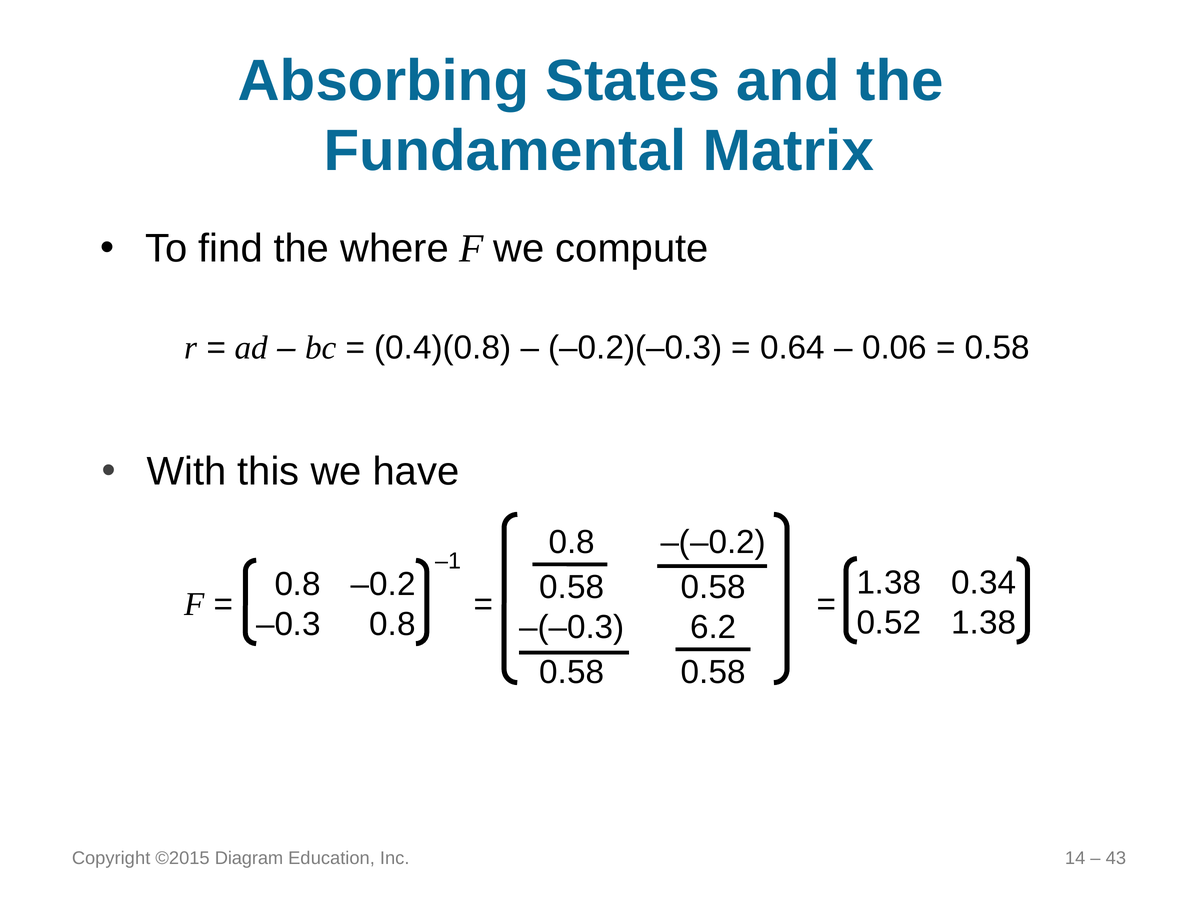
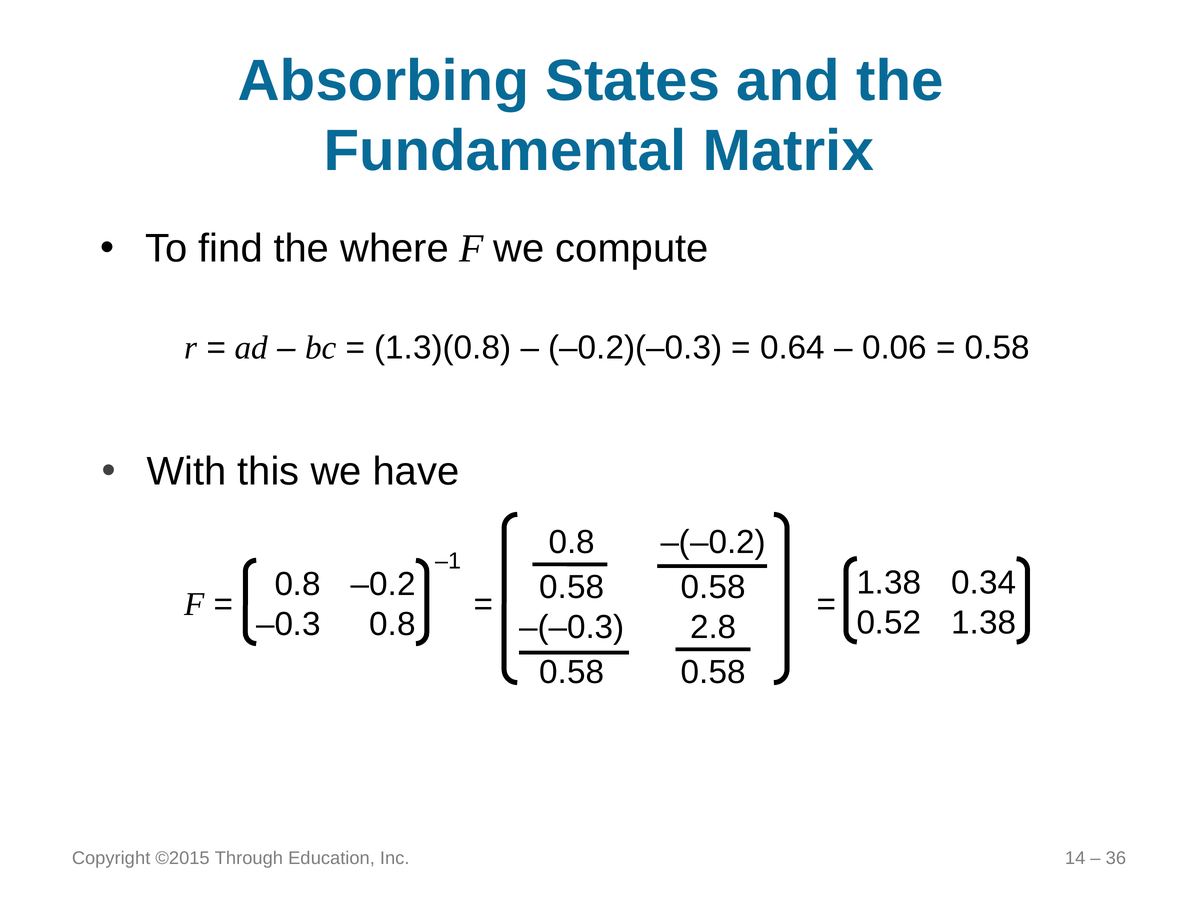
0.4)(0.8: 0.4)(0.8 -> 1.3)(0.8
6.2: 6.2 -> 2.8
Diagram: Diagram -> Through
43: 43 -> 36
